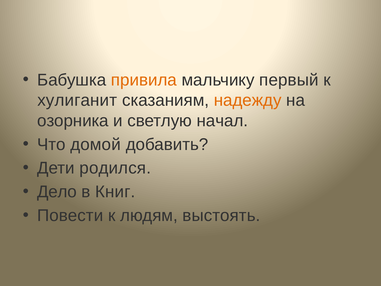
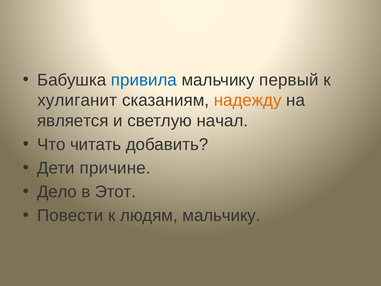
привила colour: orange -> blue
озорника: озорника -> является
домой: домой -> читать
родился: родился -> причине
Книг: Книг -> Этот
людям выстоять: выстоять -> мальчику
